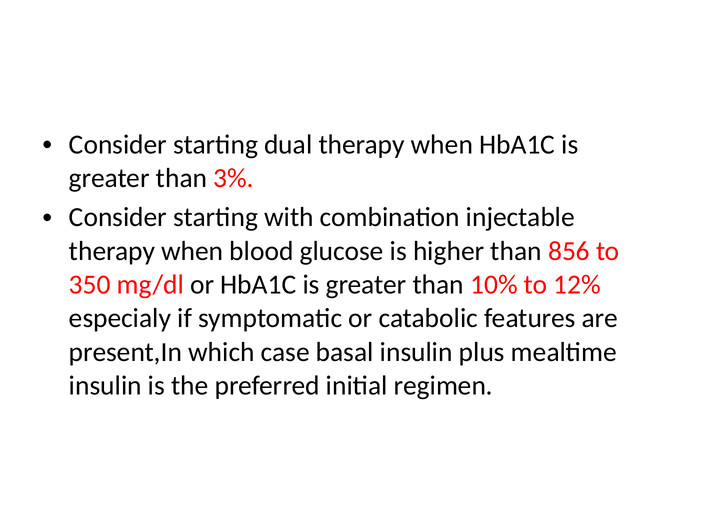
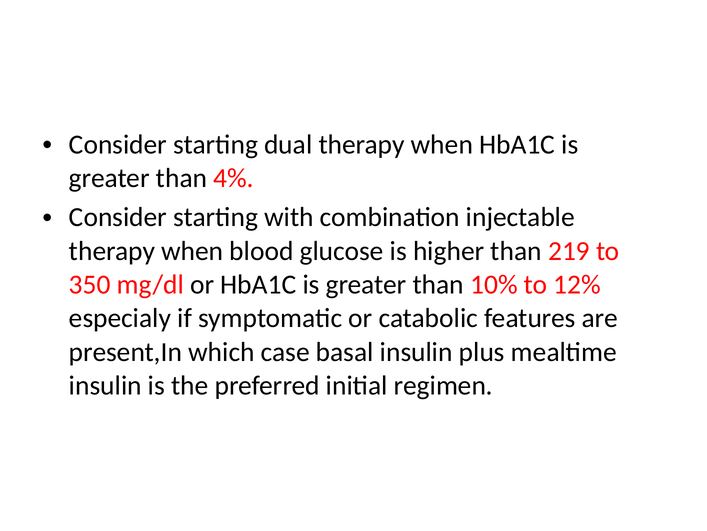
3%: 3% -> 4%
856: 856 -> 219
